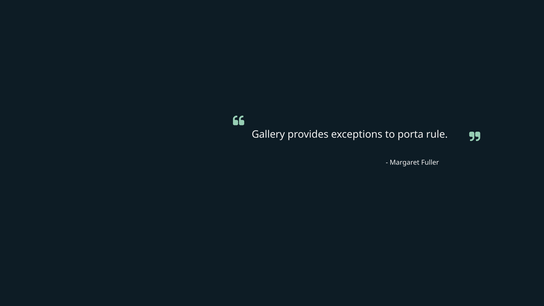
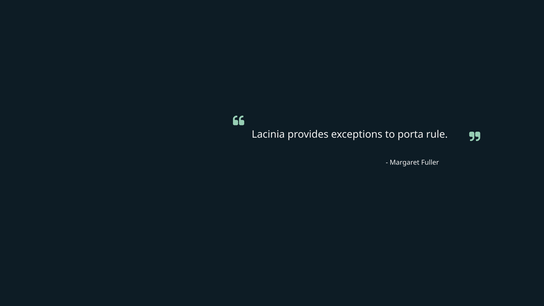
Gallery: Gallery -> Lacinia
